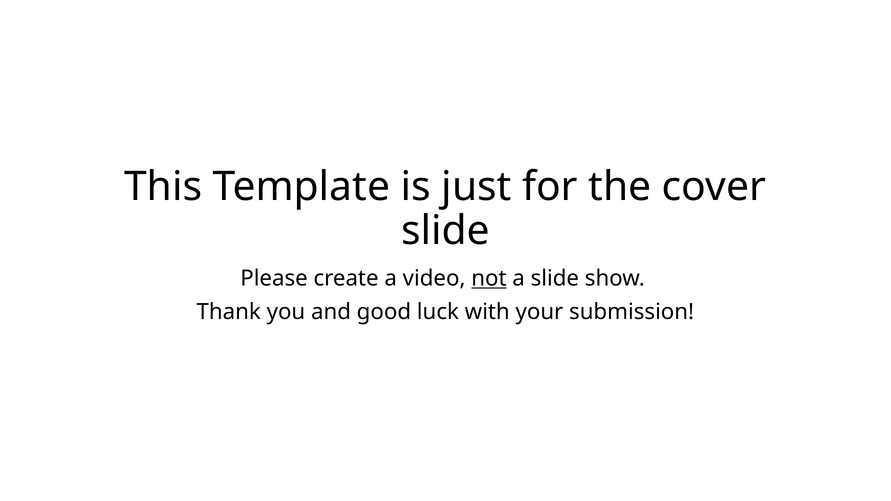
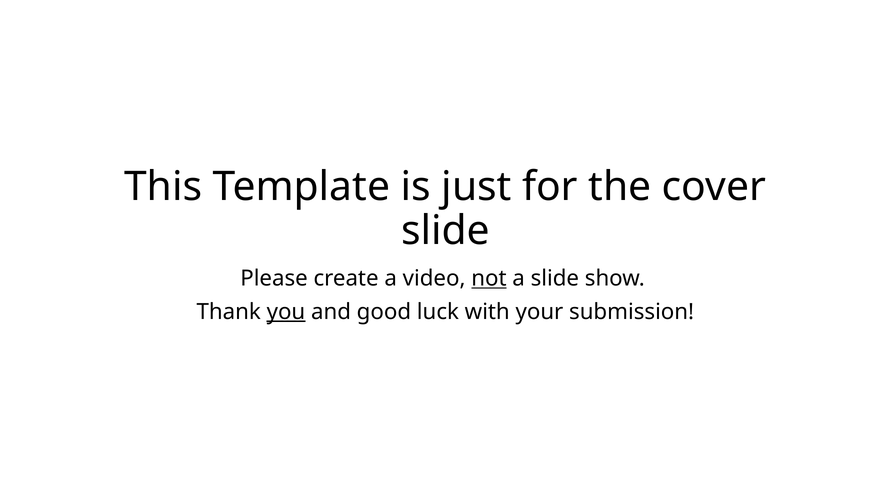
you underline: none -> present
